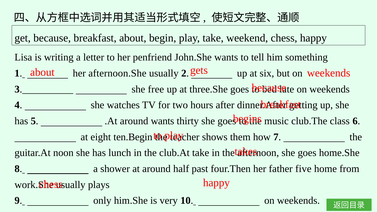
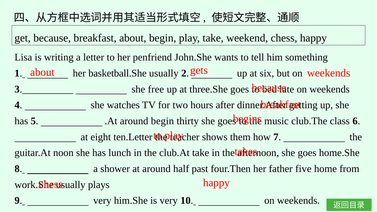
afternoon.She: afternoon.She -> basketball.She
around wants: wants -> begin
ten.Begin: ten.Begin -> ten.Letter
9 only: only -> very
